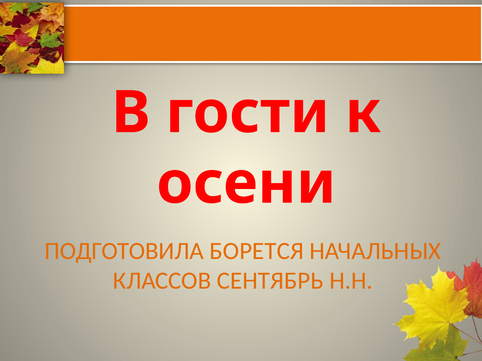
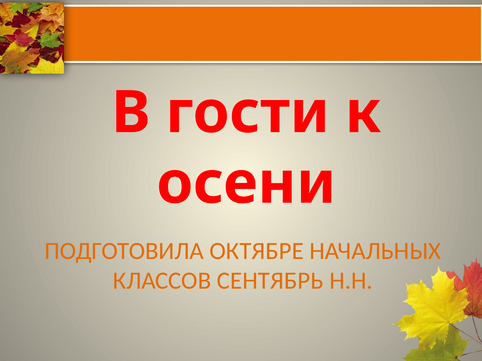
БОРЕТСЯ: БОРЕТСЯ -> ОКТЯБРЕ
